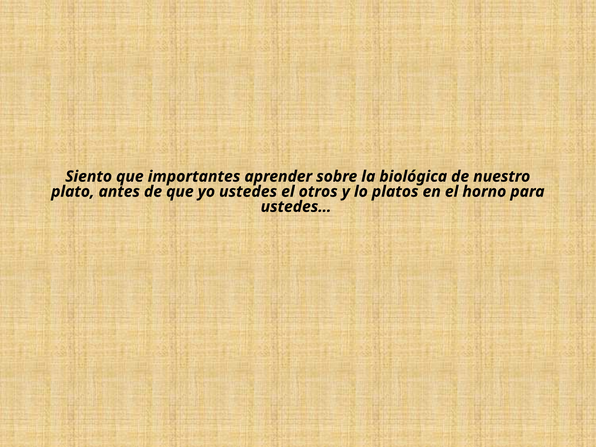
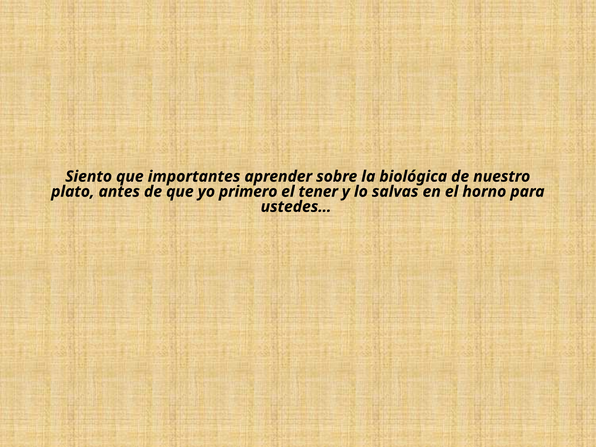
ustedes: ustedes -> primero
otros: otros -> tener
platos: platos -> salvas
